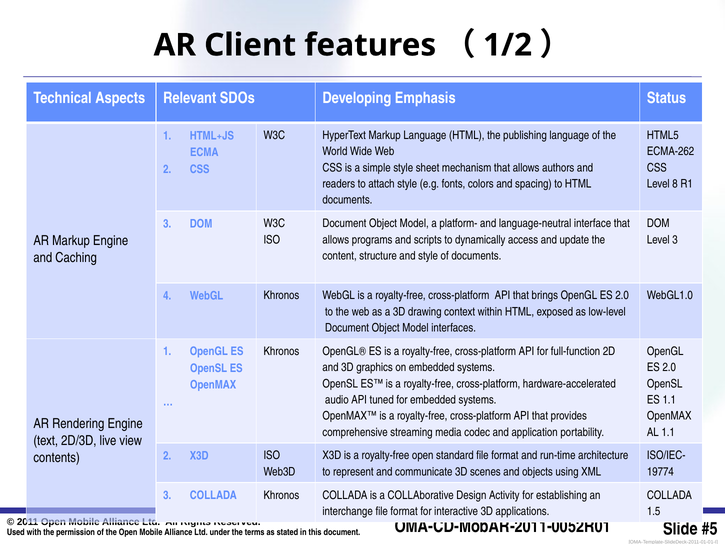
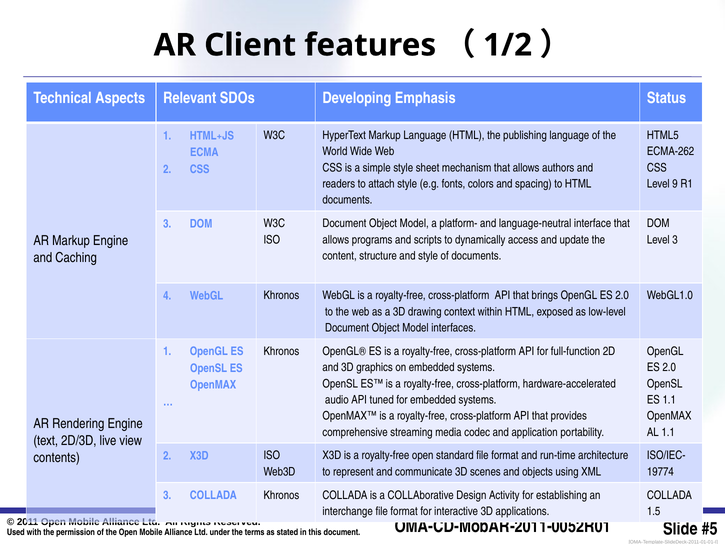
8: 8 -> 9
